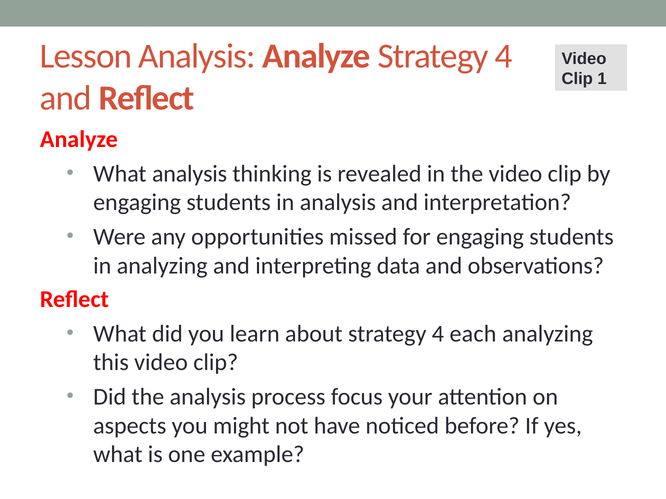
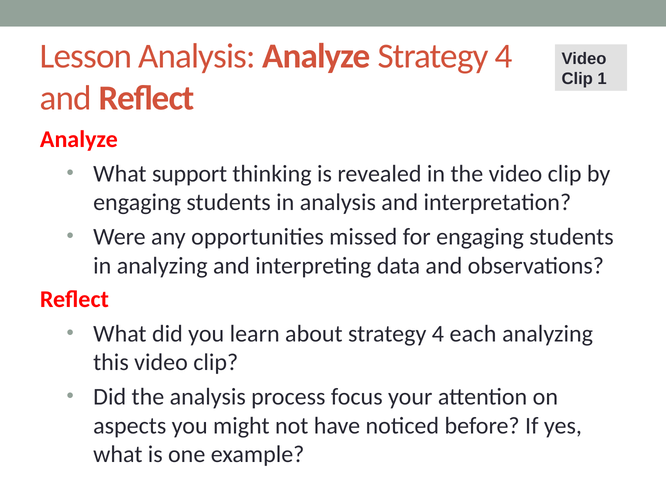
What analysis: analysis -> support
